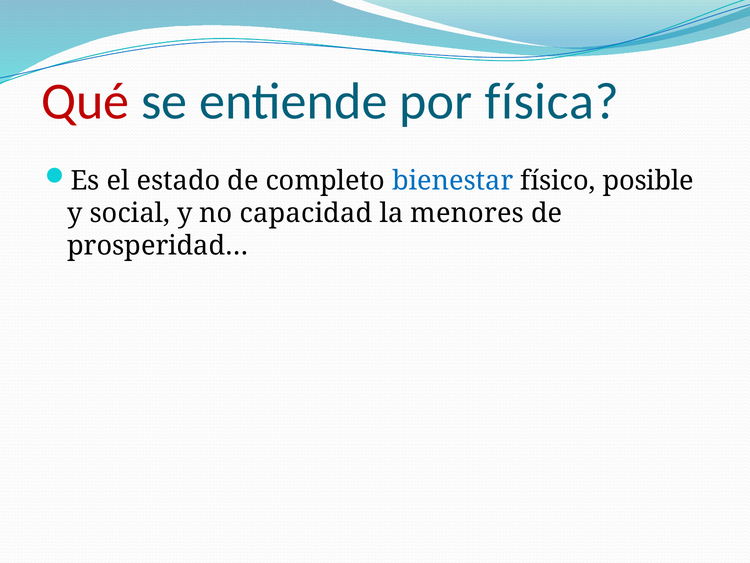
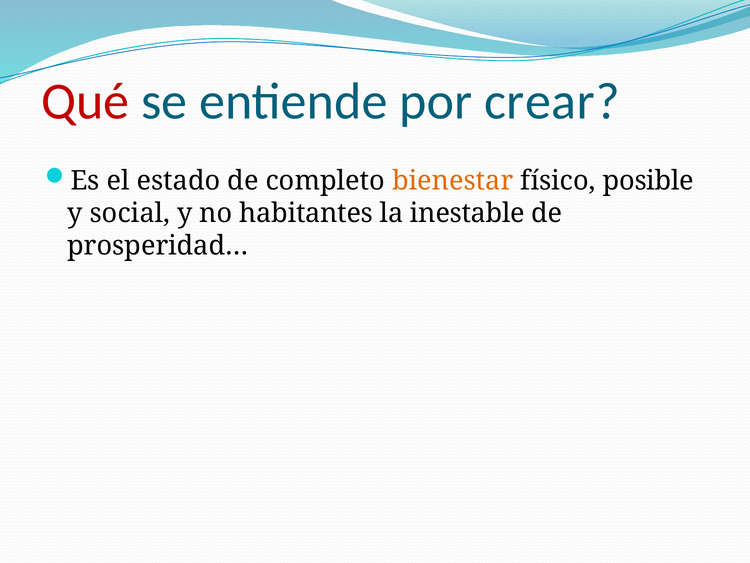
física: física -> crear
bienestar colour: blue -> orange
capacidad: capacidad -> habitantes
menores: menores -> inestable
